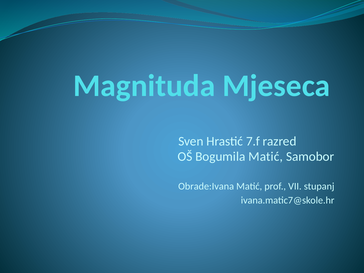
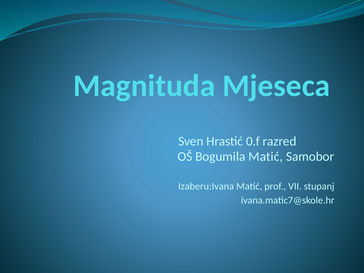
7.f: 7.f -> 0.f
Obrade:Ivana: Obrade:Ivana -> Izaberu:Ivana
